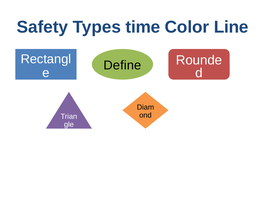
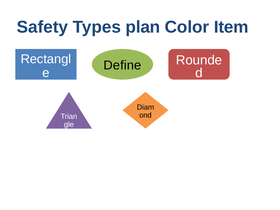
time: time -> plan
Line: Line -> Item
